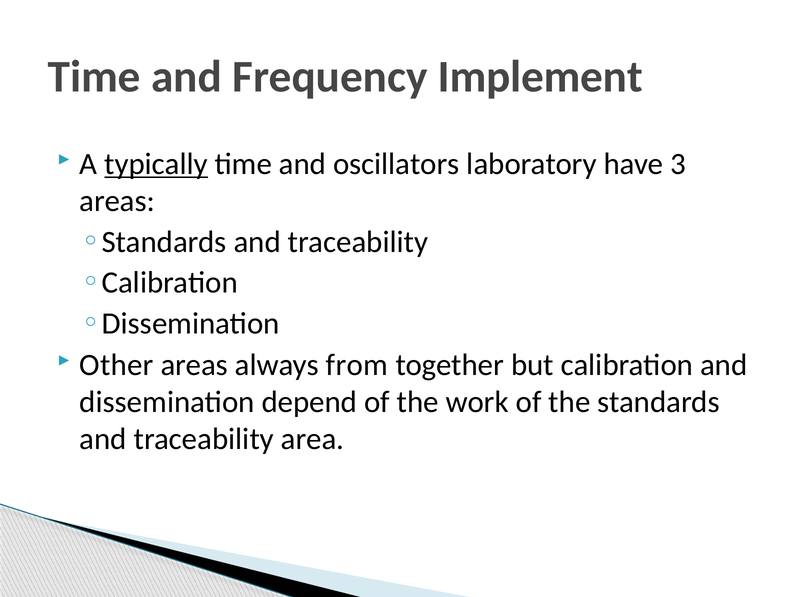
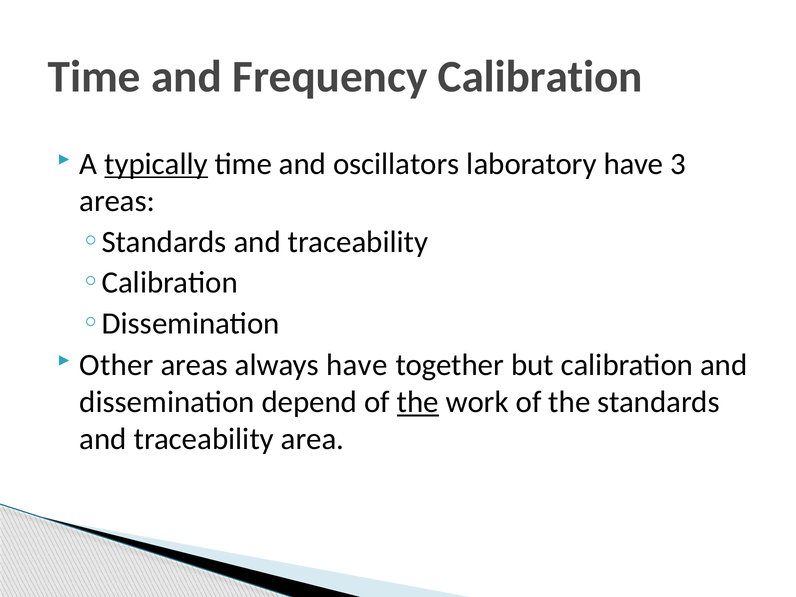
Frequency Implement: Implement -> Calibration
always from: from -> have
the at (418, 402) underline: none -> present
